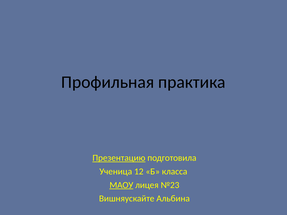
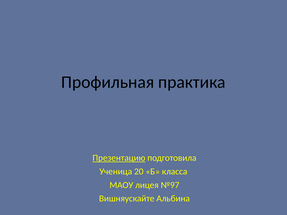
12: 12 -> 20
МАОУ underline: present -> none
№23: №23 -> №97
